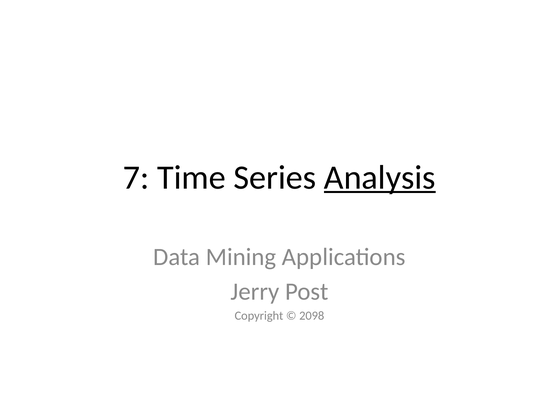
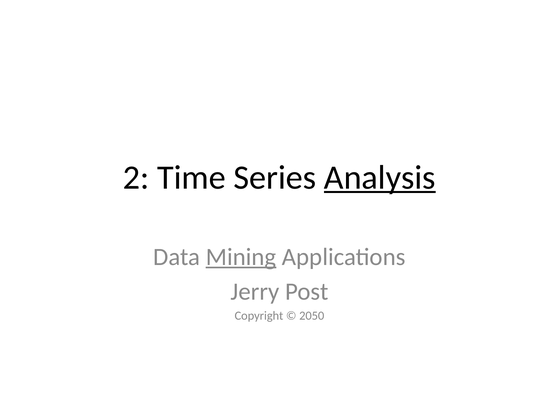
7: 7 -> 2
Mining underline: none -> present
2098: 2098 -> 2050
